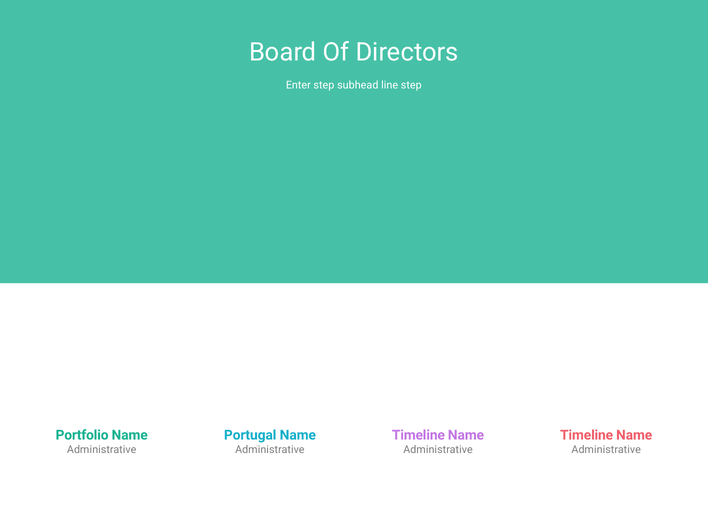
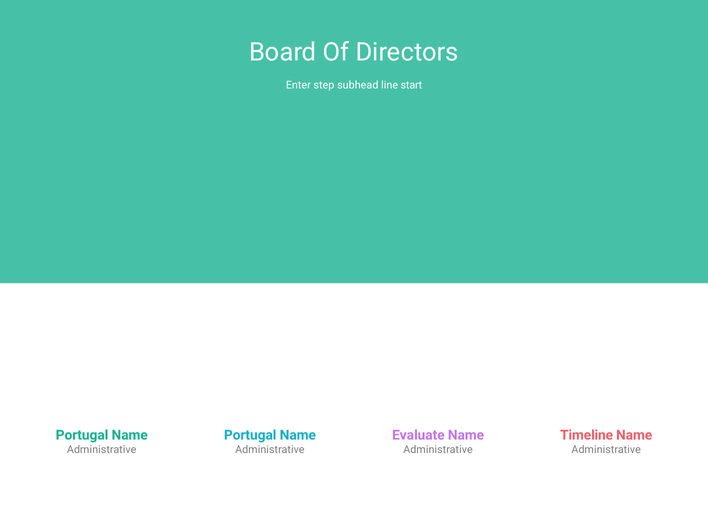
line step: step -> start
Portfolio at (82, 435): Portfolio -> Portugal
Timeline at (418, 435): Timeline -> Evaluate
